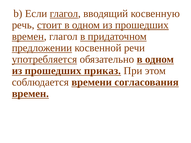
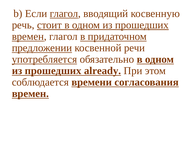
приказ: приказ -> already
